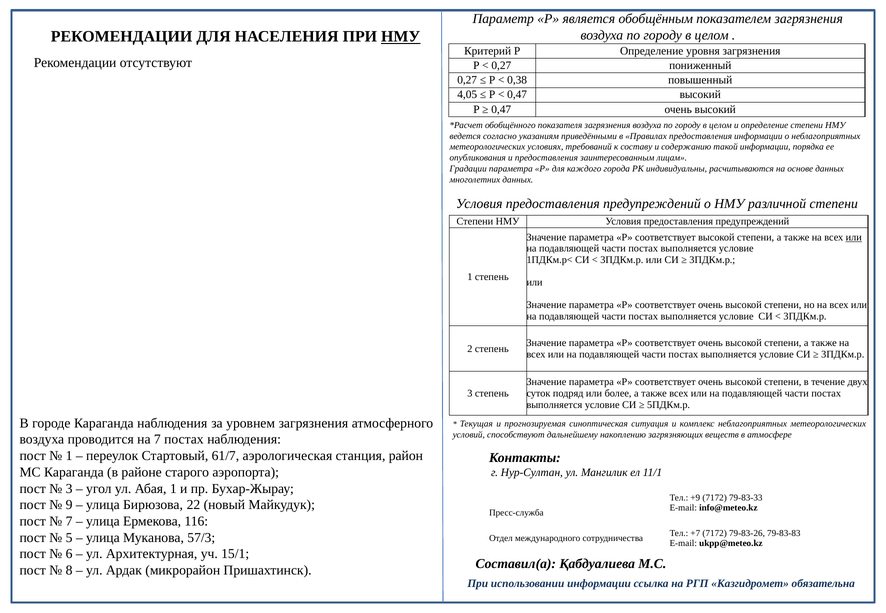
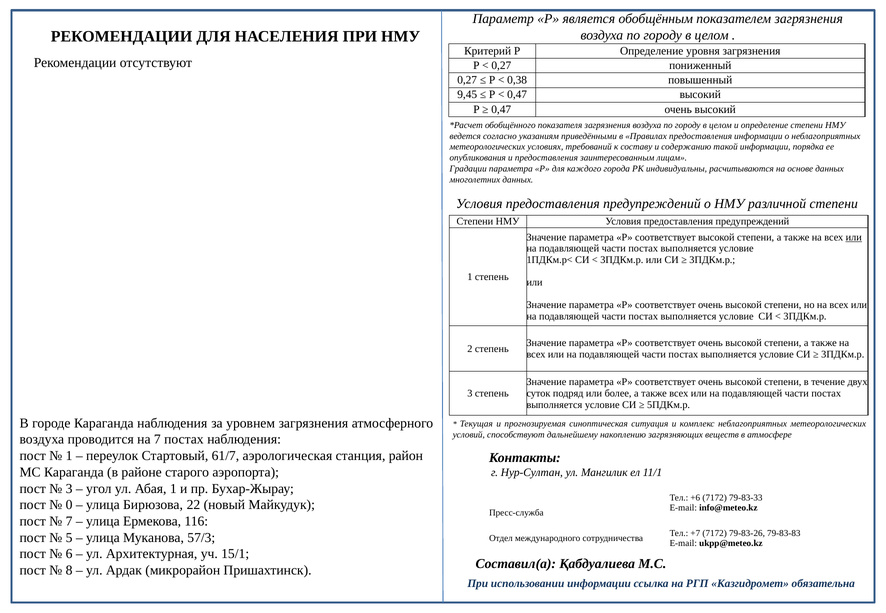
НМУ at (401, 37) underline: present -> none
4,05: 4,05 -> 9,45
+9: +9 -> +6
9: 9 -> 0
